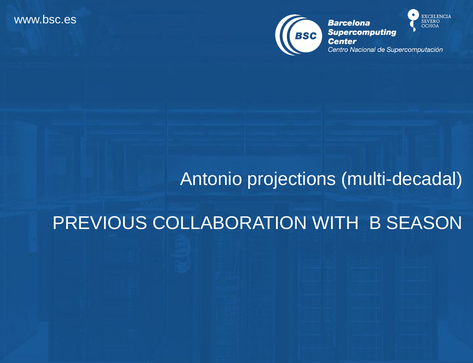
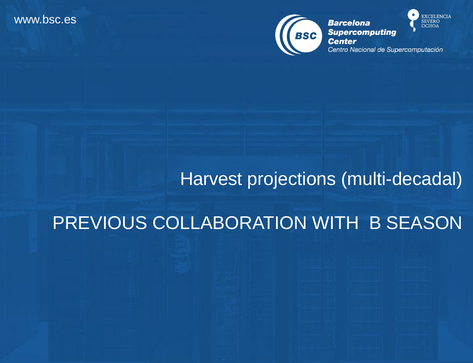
Antonio: Antonio -> Harvest
